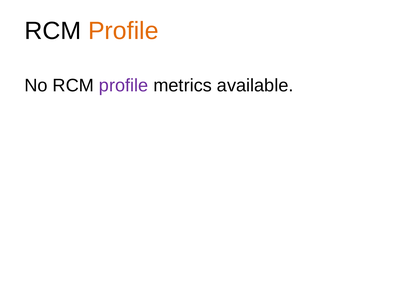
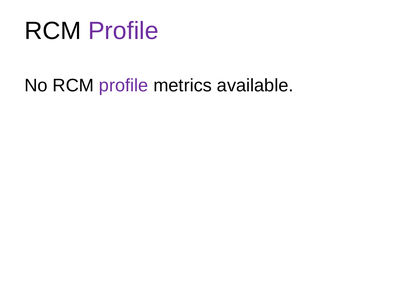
Profile at (123, 31) colour: orange -> purple
